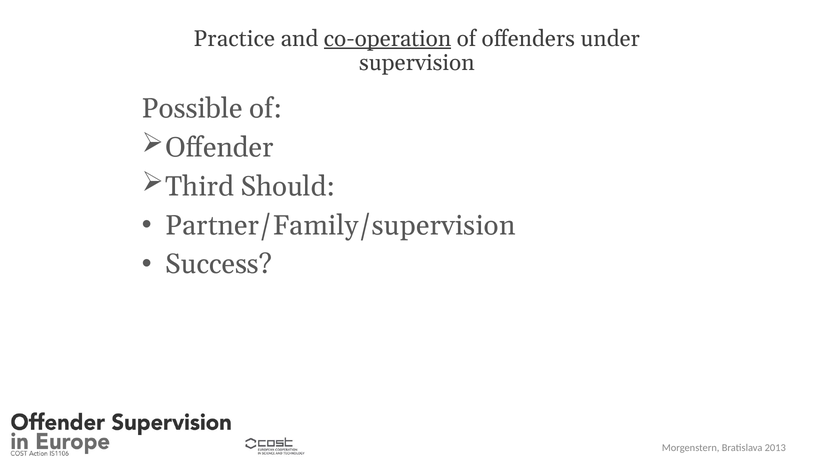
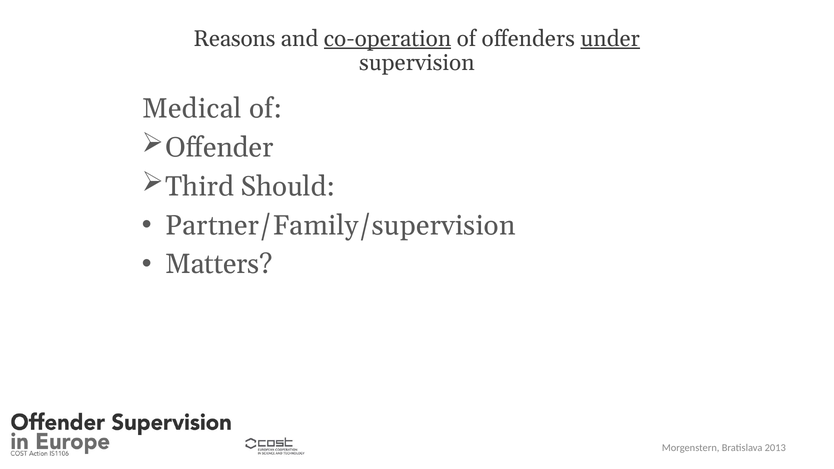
Practice: Practice -> Reasons
under underline: none -> present
Possible: Possible -> Medical
Success: Success -> Matters
